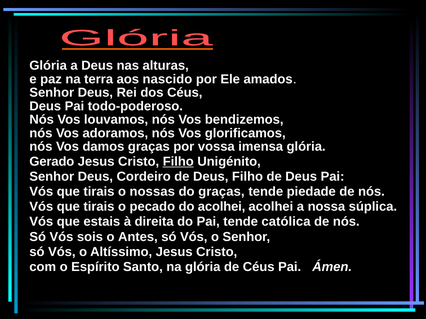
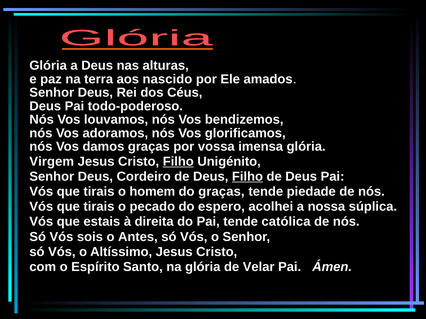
Gerado: Gerado -> Virgem
Filho at (247, 177) underline: none -> present
nossas: nossas -> homem
do acolhei: acolhei -> espero
de Céus: Céus -> Velar
